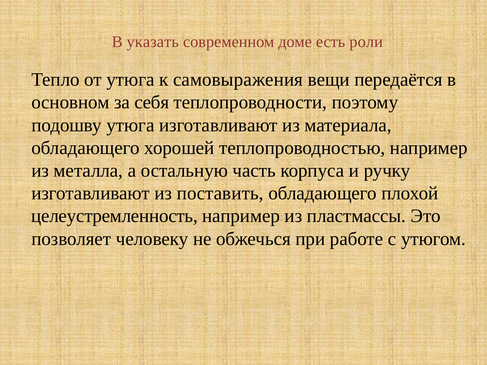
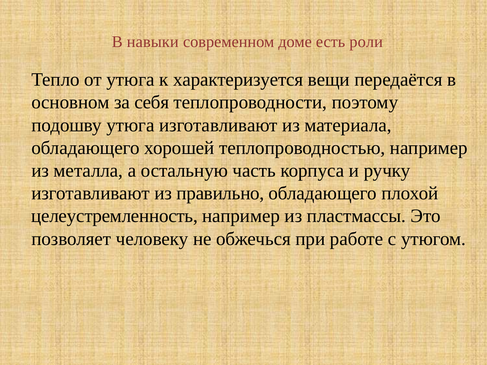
указать: указать -> навыки
самовыражения: самовыражения -> характеризуется
поставить: поставить -> правильно
